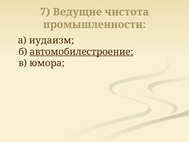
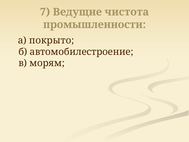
иудаизм: иудаизм -> покрыто
автомобилестроение underline: present -> none
юмора: юмора -> морям
